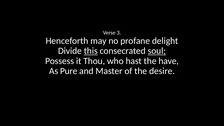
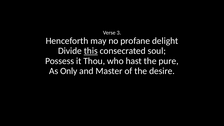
soul underline: present -> none
have: have -> pure
Pure: Pure -> Only
